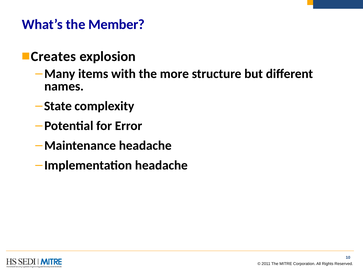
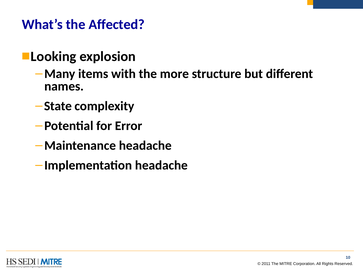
Member: Member -> Affected
Creates: Creates -> Looking
